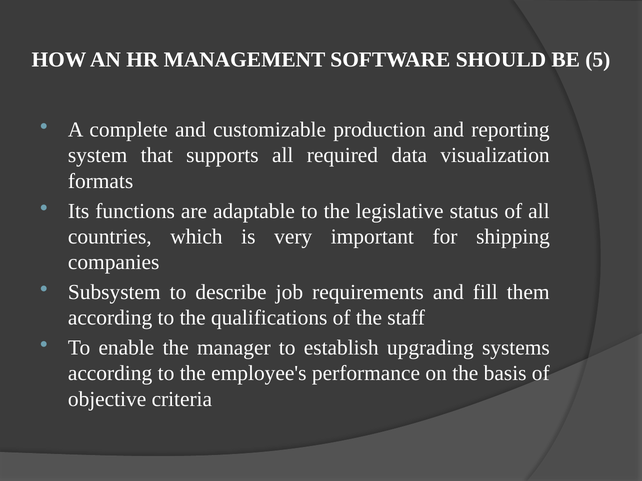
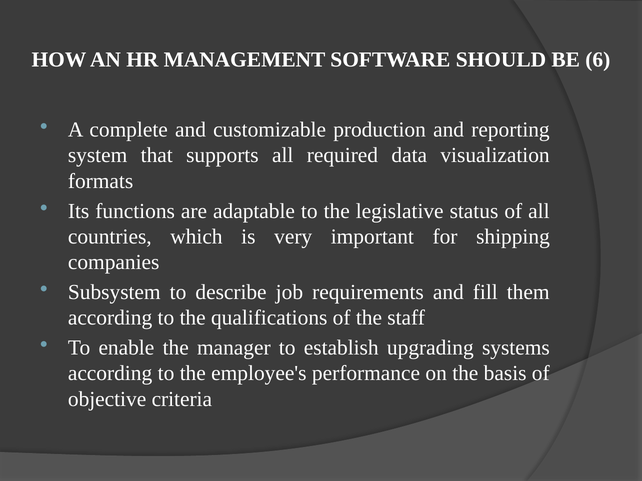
5: 5 -> 6
